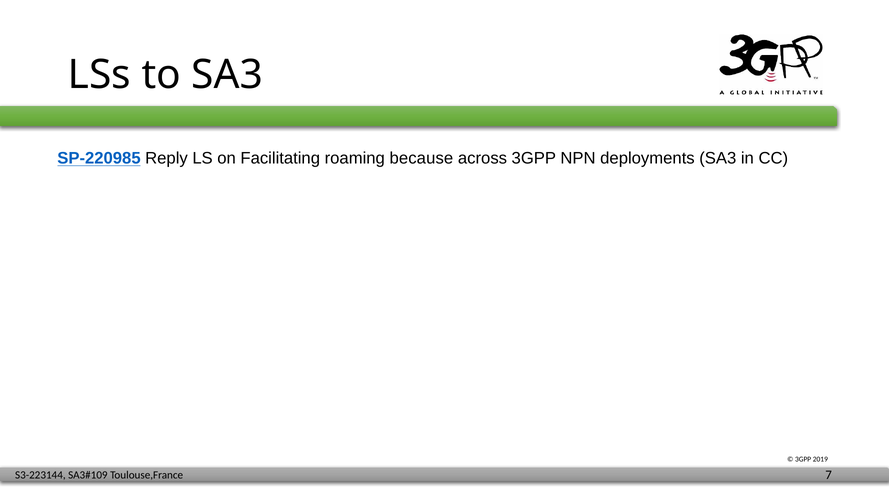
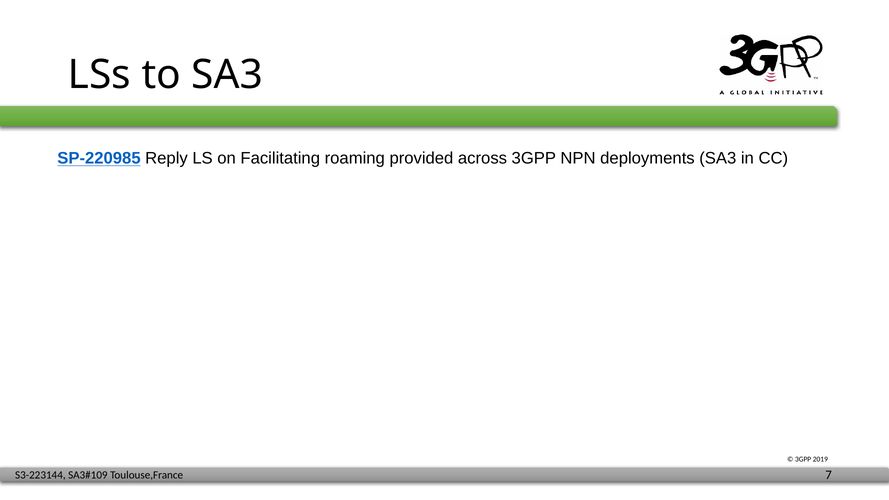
because: because -> provided
